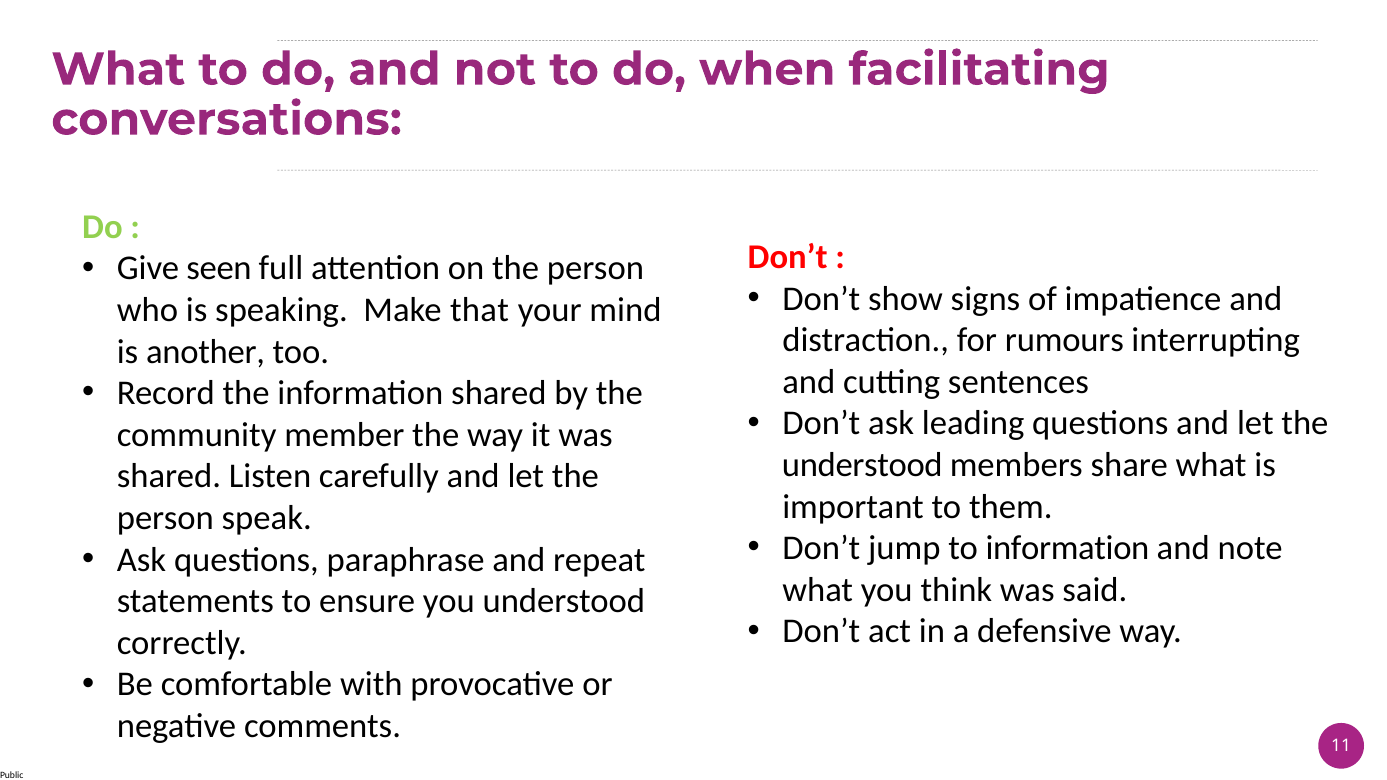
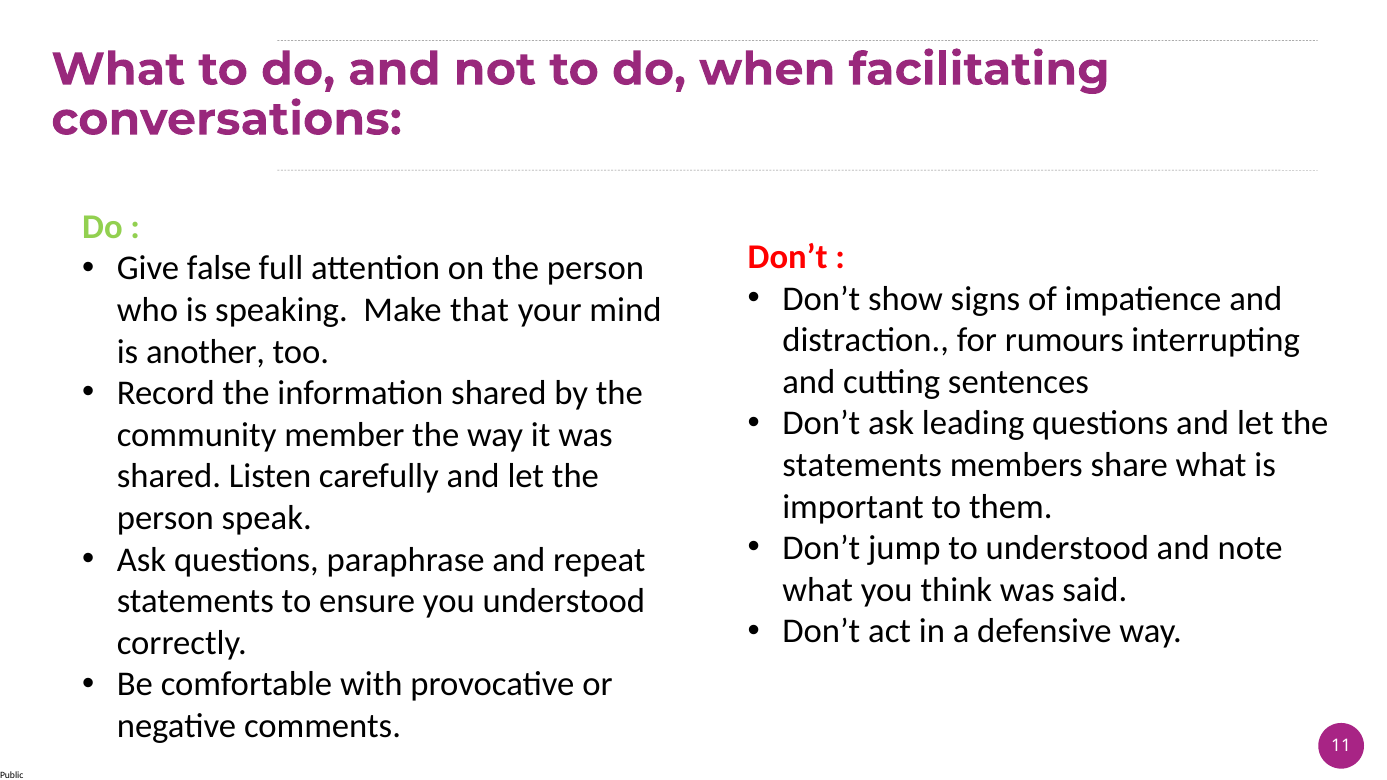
seen: seen -> false
understood at (862, 465): understood -> statements
to information: information -> understood
